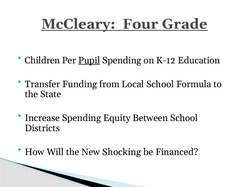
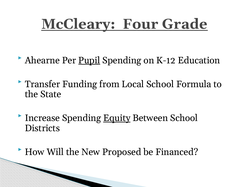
Children: Children -> Ahearne
Equity underline: none -> present
Shocking: Shocking -> Proposed
